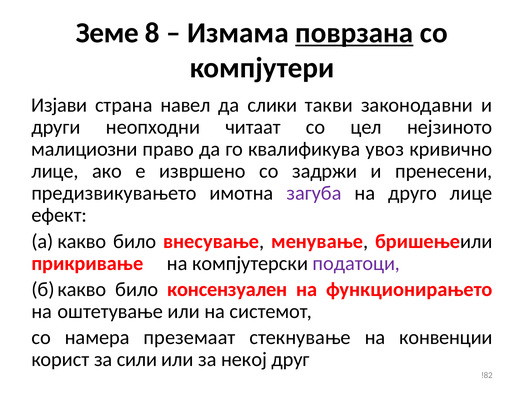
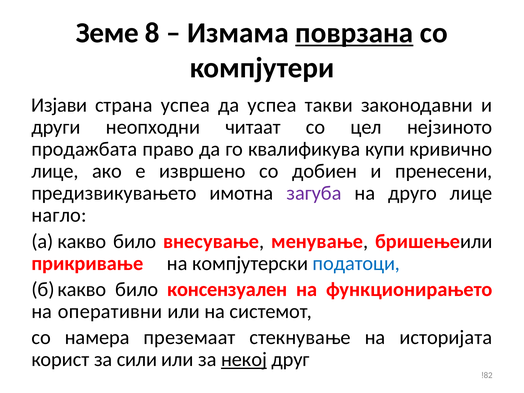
страна навел: навел -> успеа
да слики: слики -> успеа
малициозни: малициозни -> продажбата
увоз: увоз -> купи
задржи: задржи -> добиен
ефект: ефект -> нагло
податоци colour: purple -> blue
оштетување: оштетување -> оперативни
конвенции: конвенции -> историјата
некој underline: none -> present
